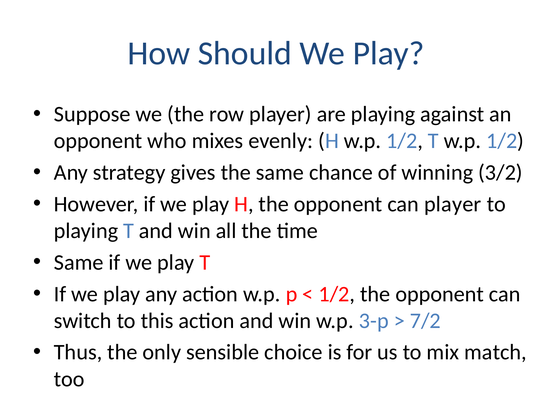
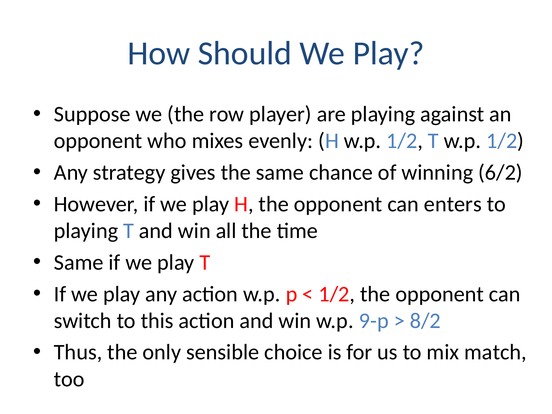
3/2: 3/2 -> 6/2
can player: player -> enters
3-p: 3-p -> 9-p
7/2: 7/2 -> 8/2
